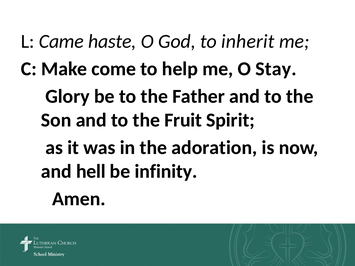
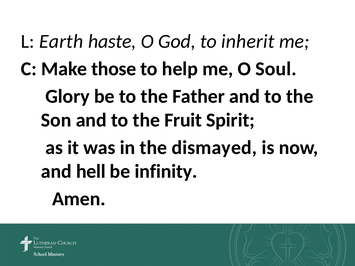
Came: Came -> Earth
come: come -> those
Stay: Stay -> Soul
adoration: adoration -> dismayed
